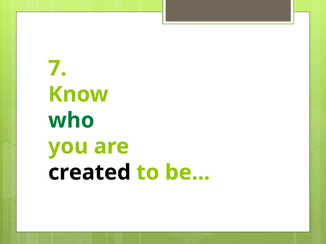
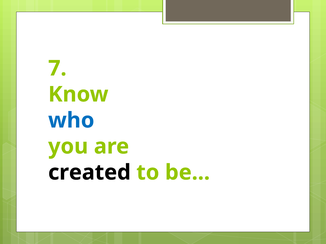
who colour: green -> blue
